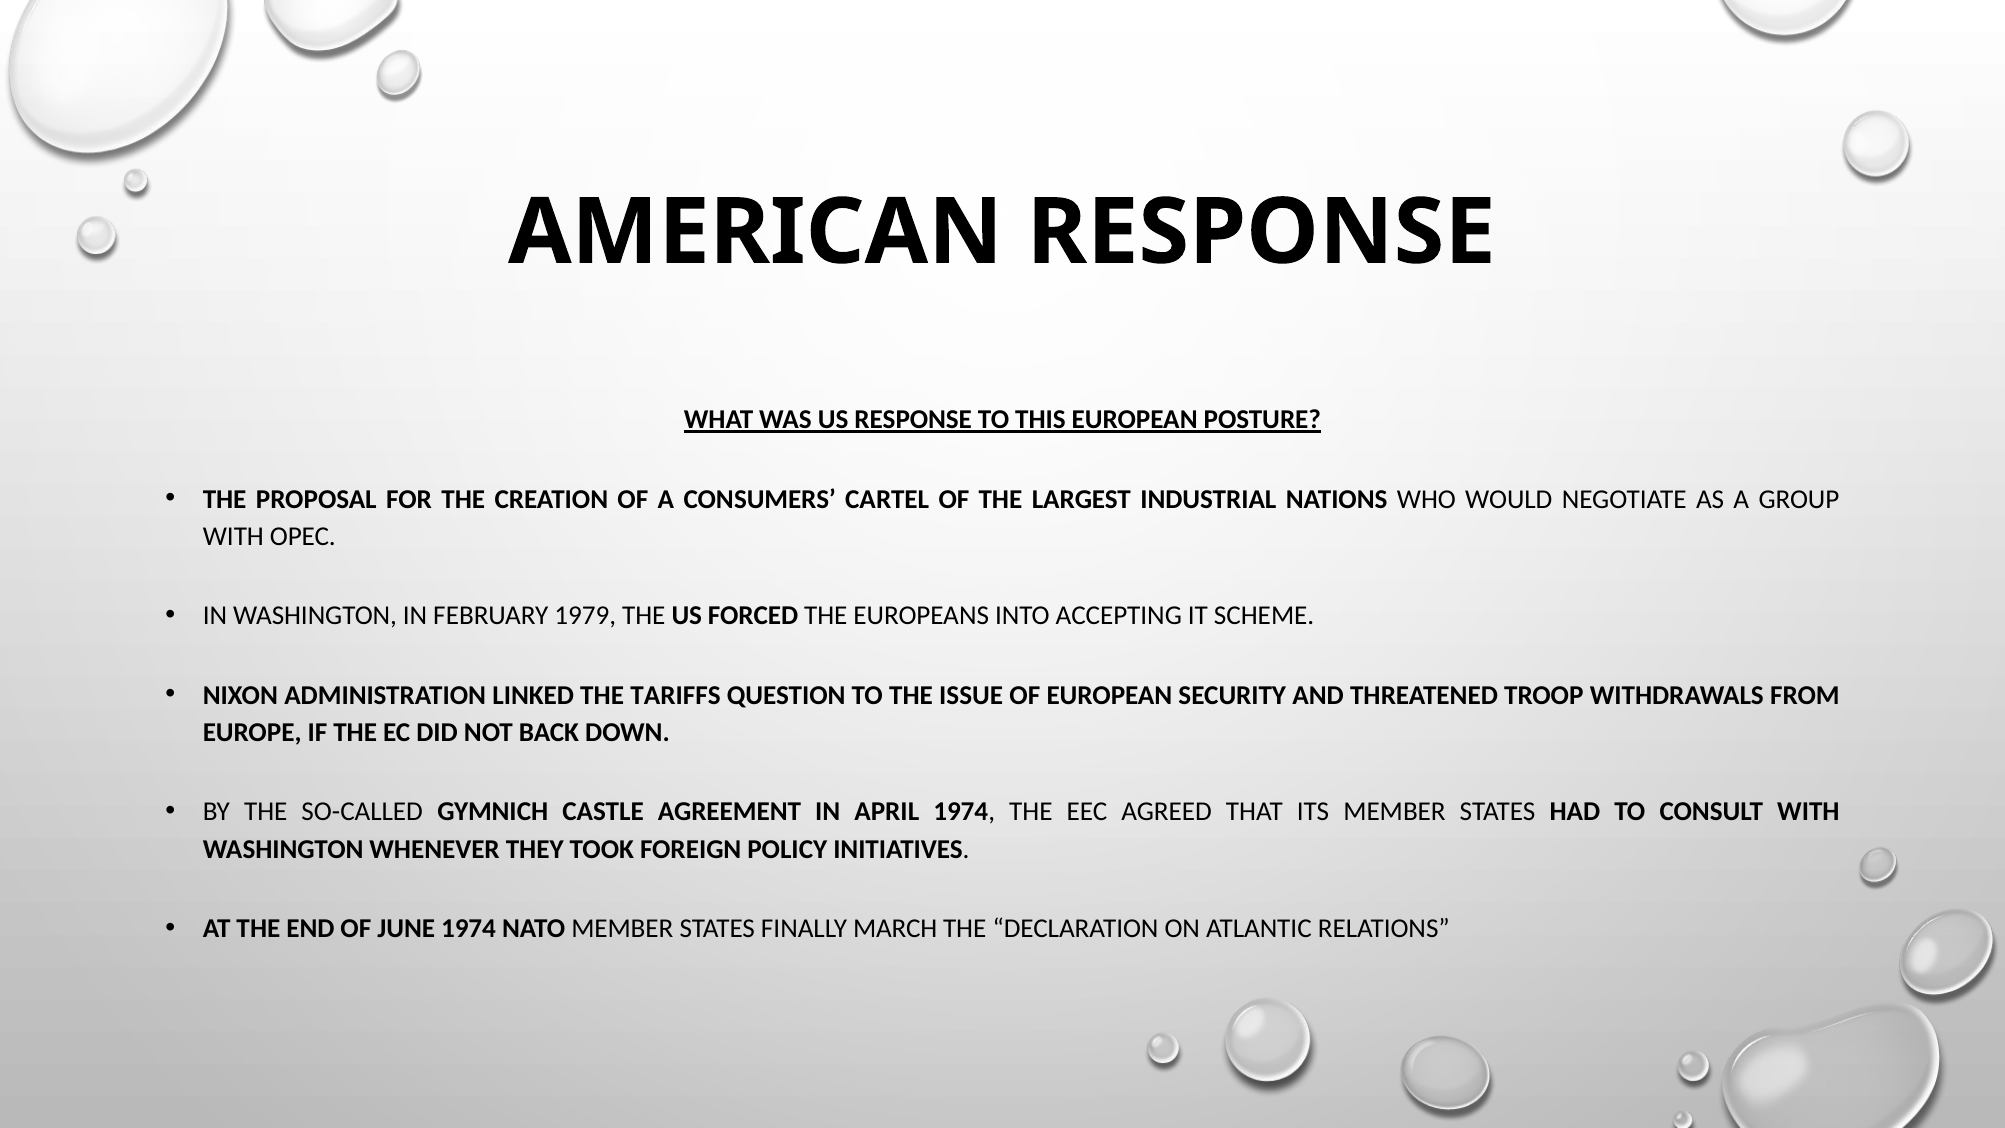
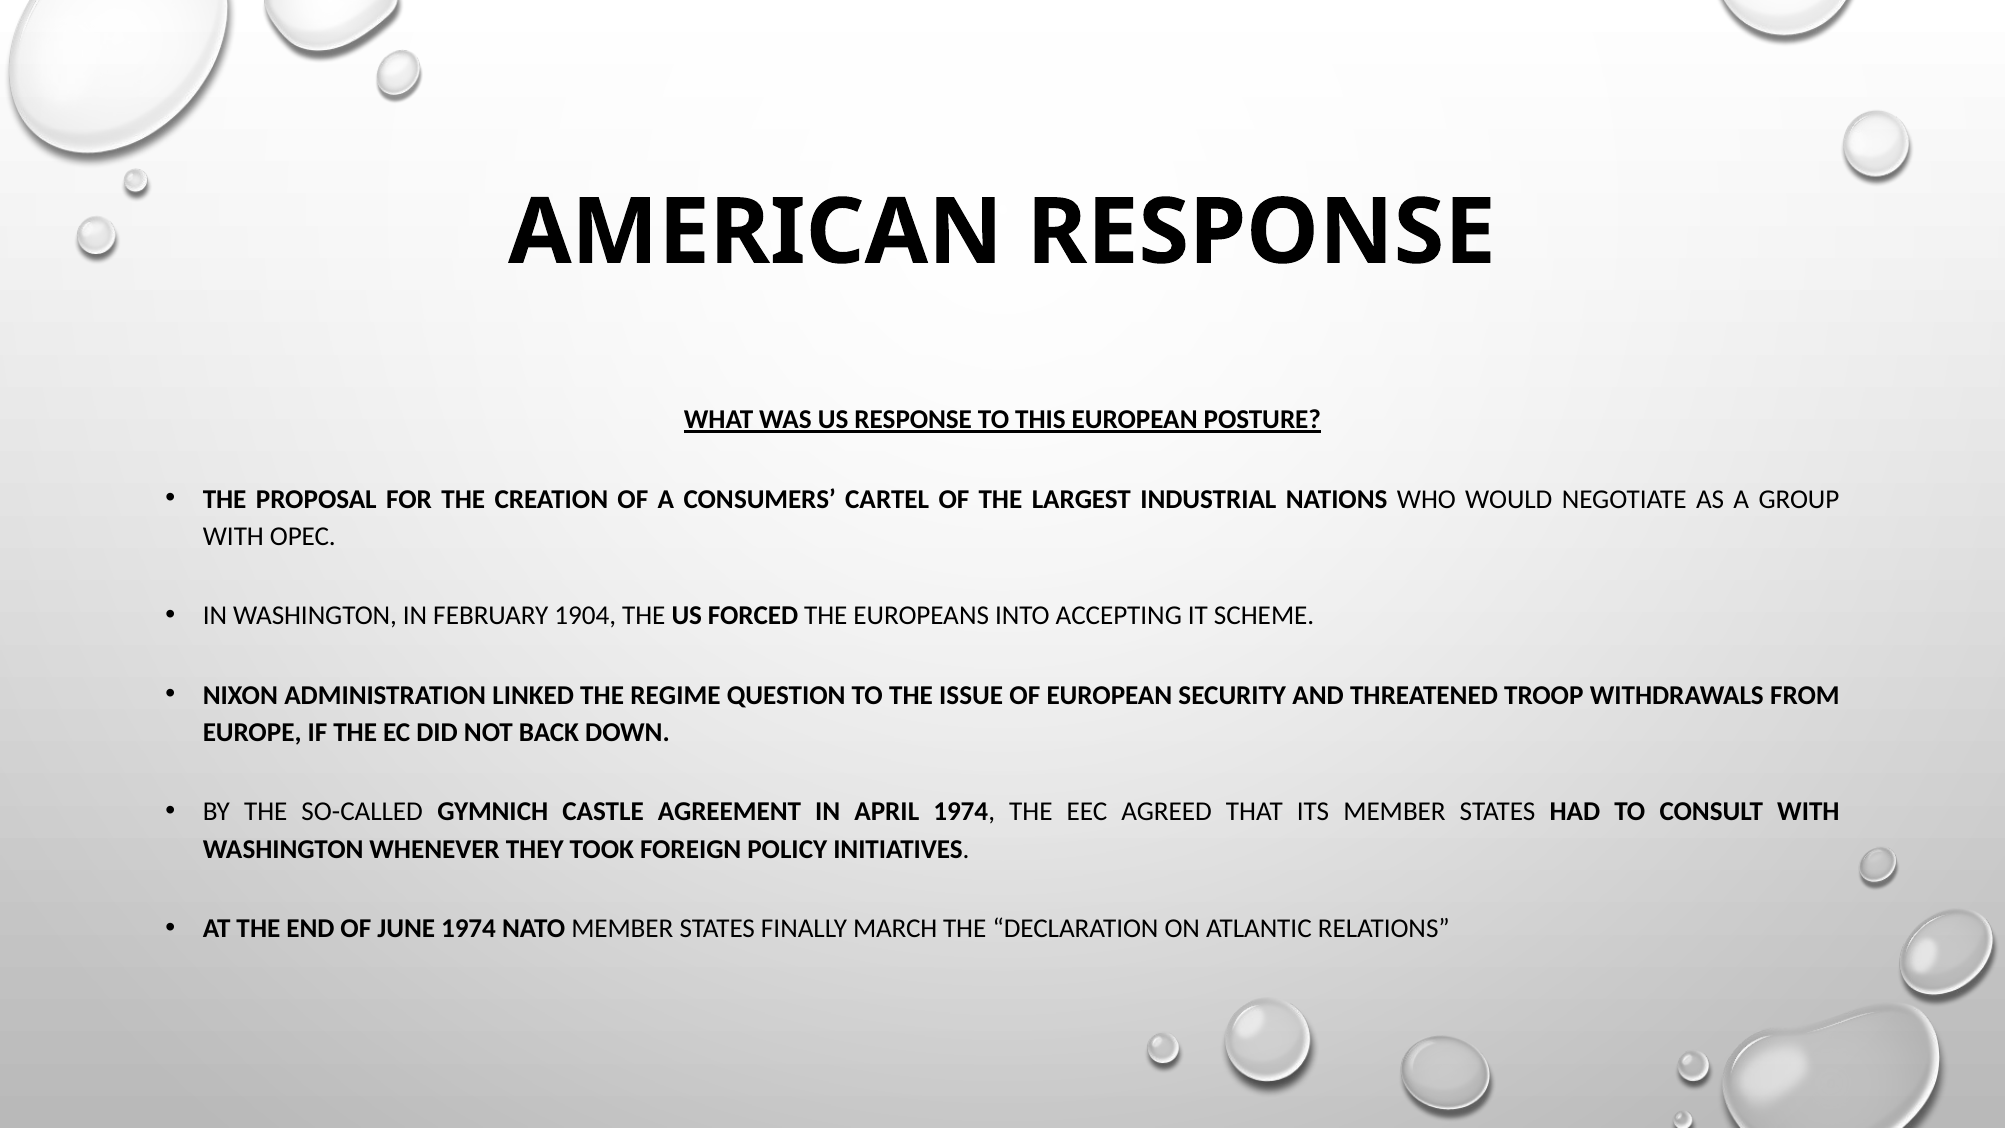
1979: 1979 -> 1904
TARIFFS: TARIFFS -> REGIME
